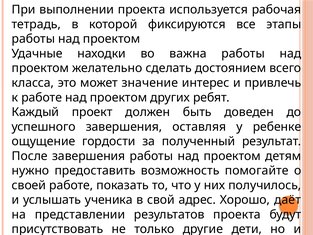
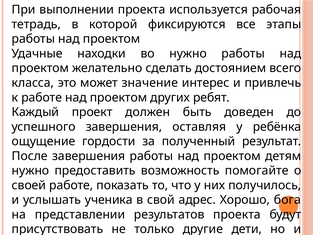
во важна: важна -> нужно
ребенке: ребенке -> ребёнка
даёт: даёт -> бога
